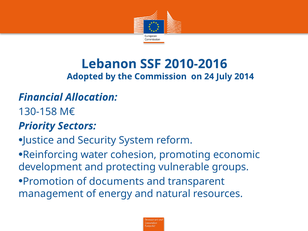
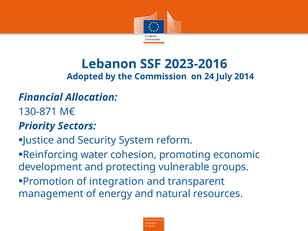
2010-2016: 2010-2016 -> 2023-2016
130-158: 130-158 -> 130-871
documents: documents -> integration
